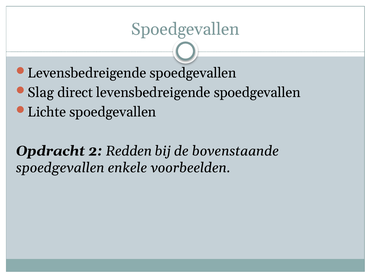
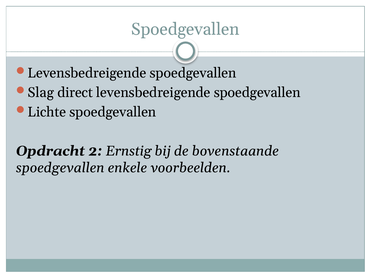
Redden: Redden -> Ernstig
